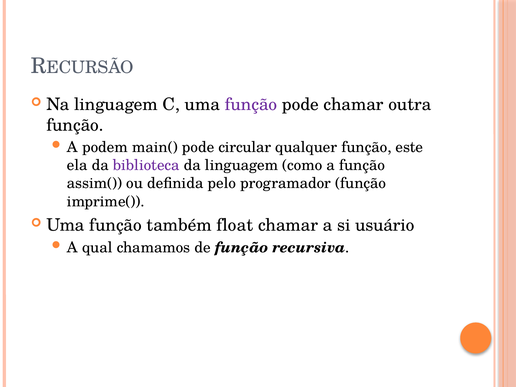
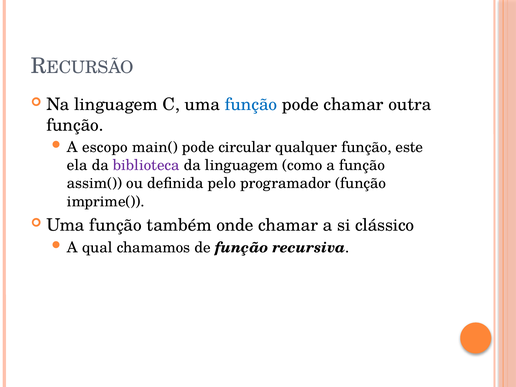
função at (251, 104) colour: purple -> blue
podem: podem -> escopo
float: float -> onde
usuário: usuário -> clássico
